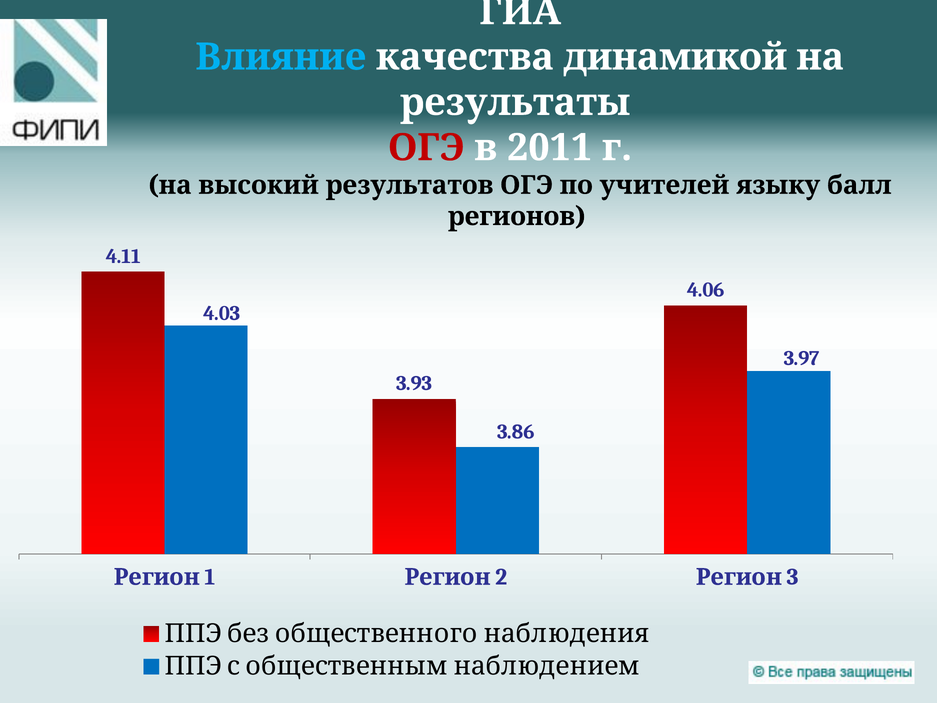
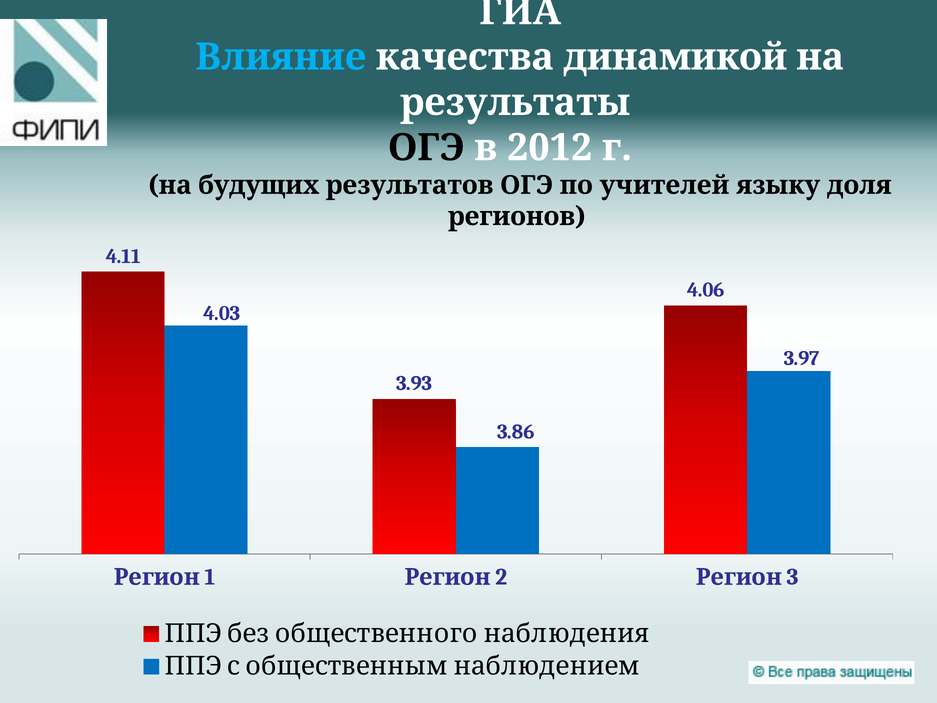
ОГЭ at (426, 148) colour: red -> black
2011: 2011 -> 2012
высокий: высокий -> будущих
балл: балл -> доля
